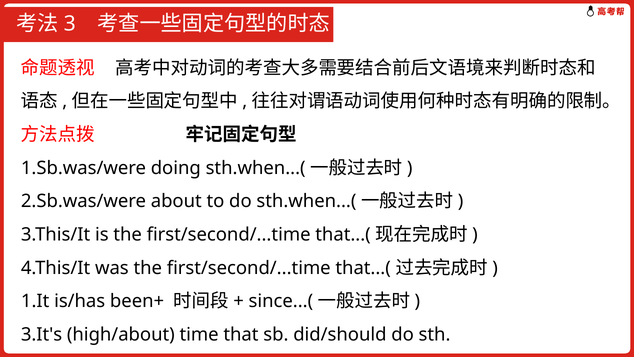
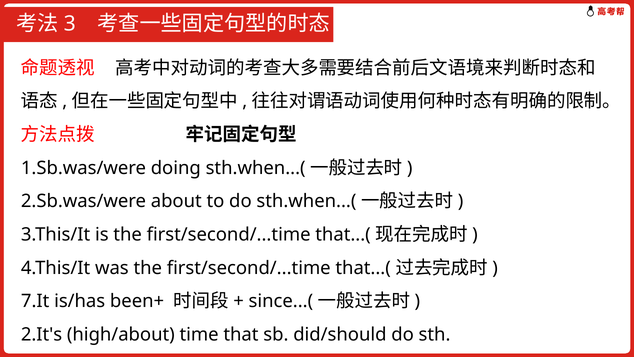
1.It: 1.It -> 7.It
3.It's: 3.It's -> 2.It's
